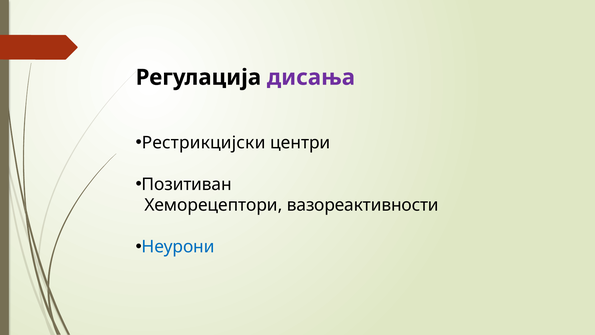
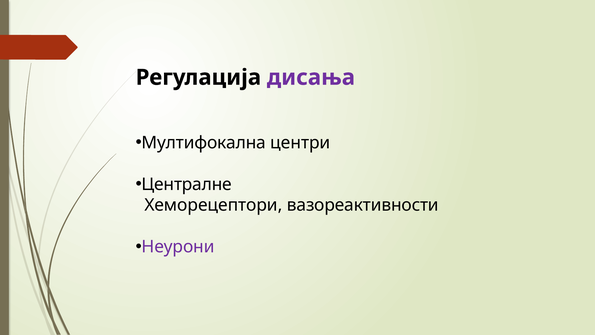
Рестрикцијски: Рестрикцијски -> Мултифокална
Позитиван: Позитиван -> Централне
Неурони colour: blue -> purple
